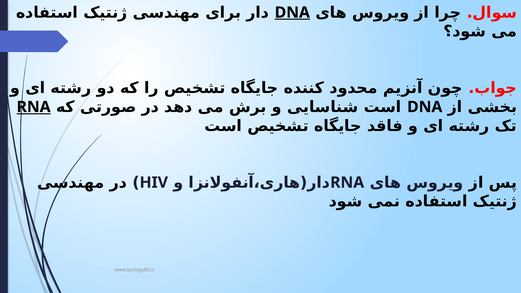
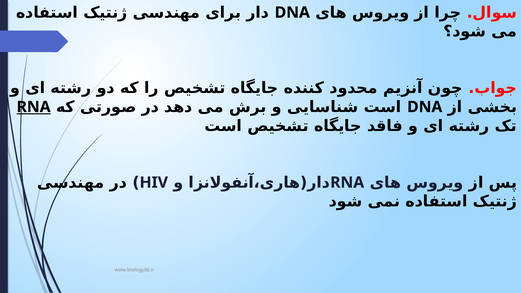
DNA at (292, 12) underline: present -> none
